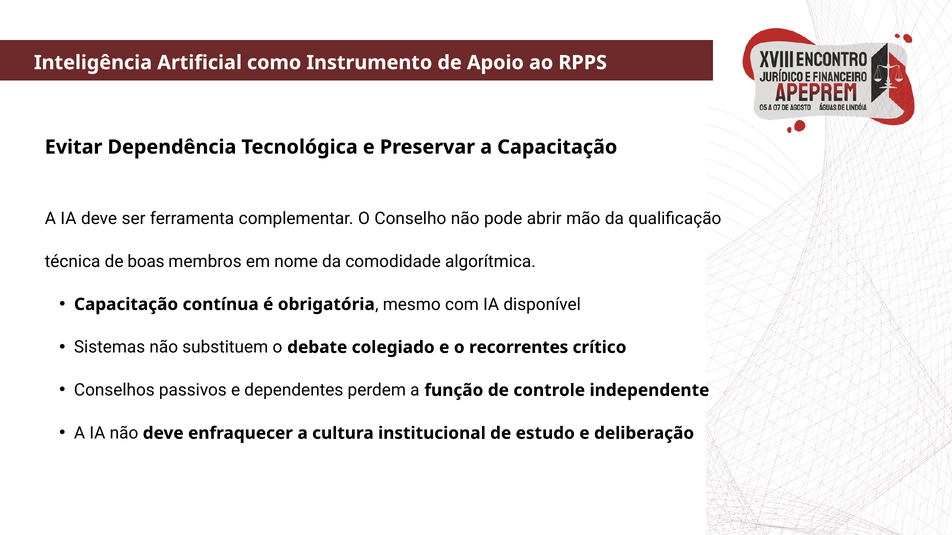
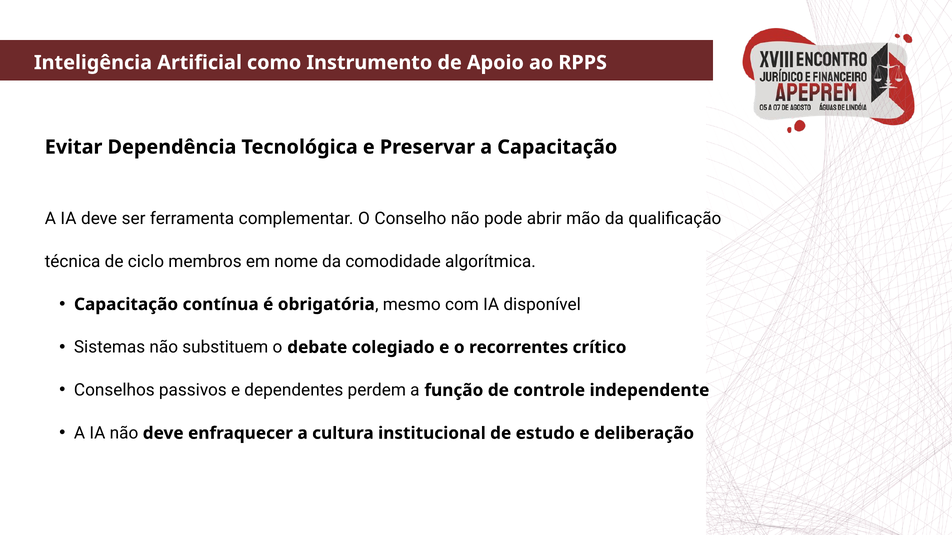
boas: boas -> ciclo
